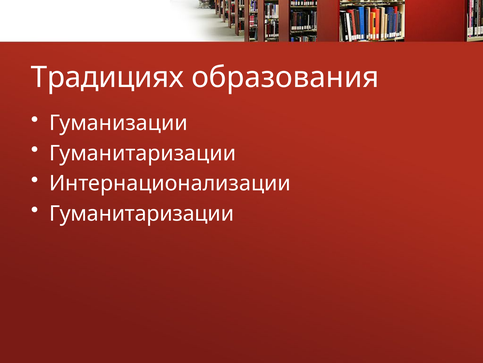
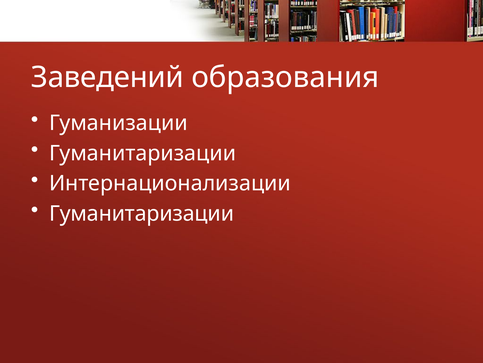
Традициях: Традициях -> Заведений
